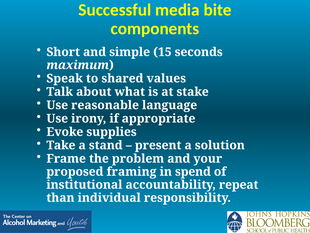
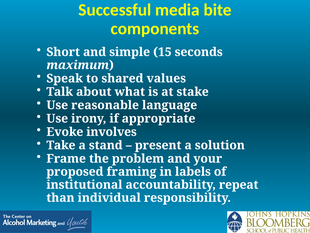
supplies: supplies -> involves
spend: spend -> labels
